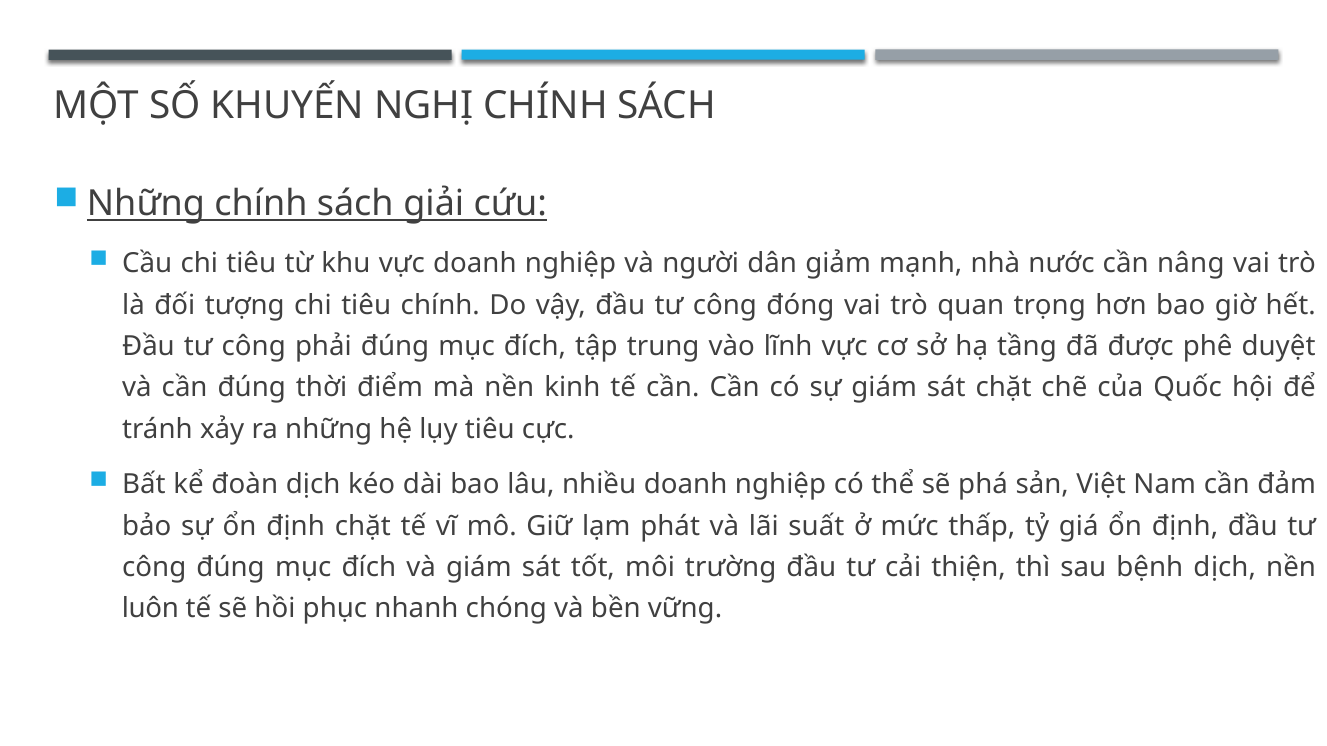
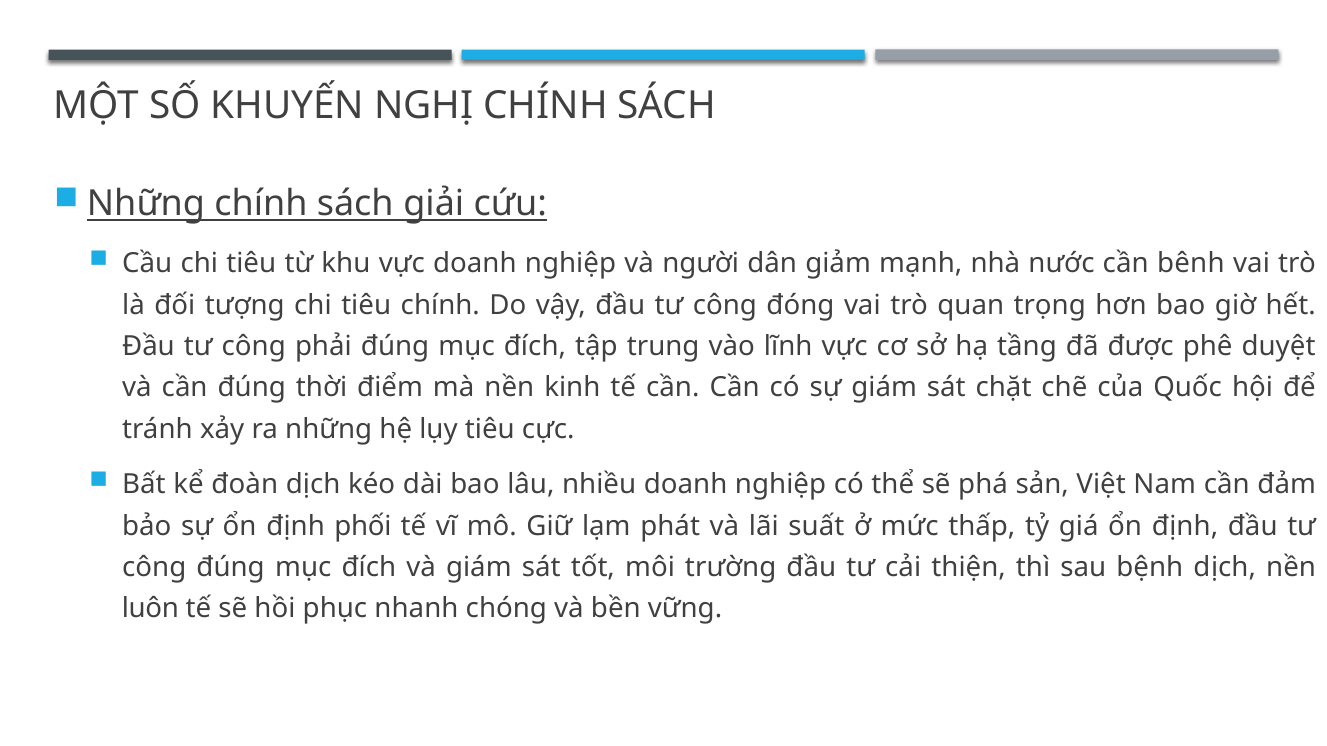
nâng: nâng -> bênh
chặt at (363, 526): chặt -> phối
